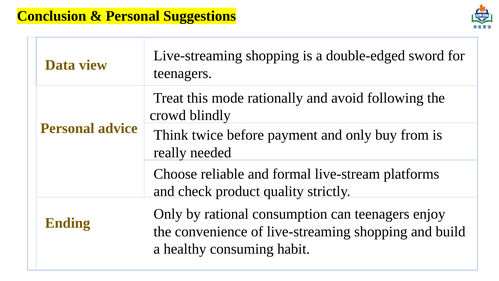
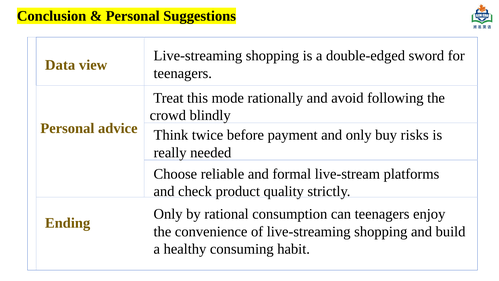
from: from -> risks
